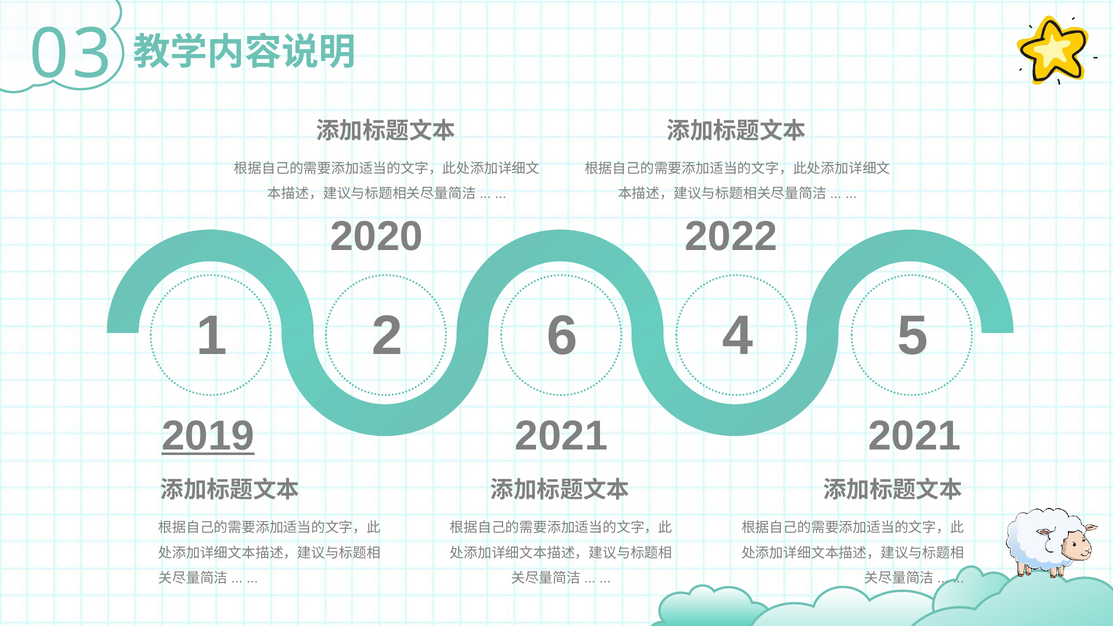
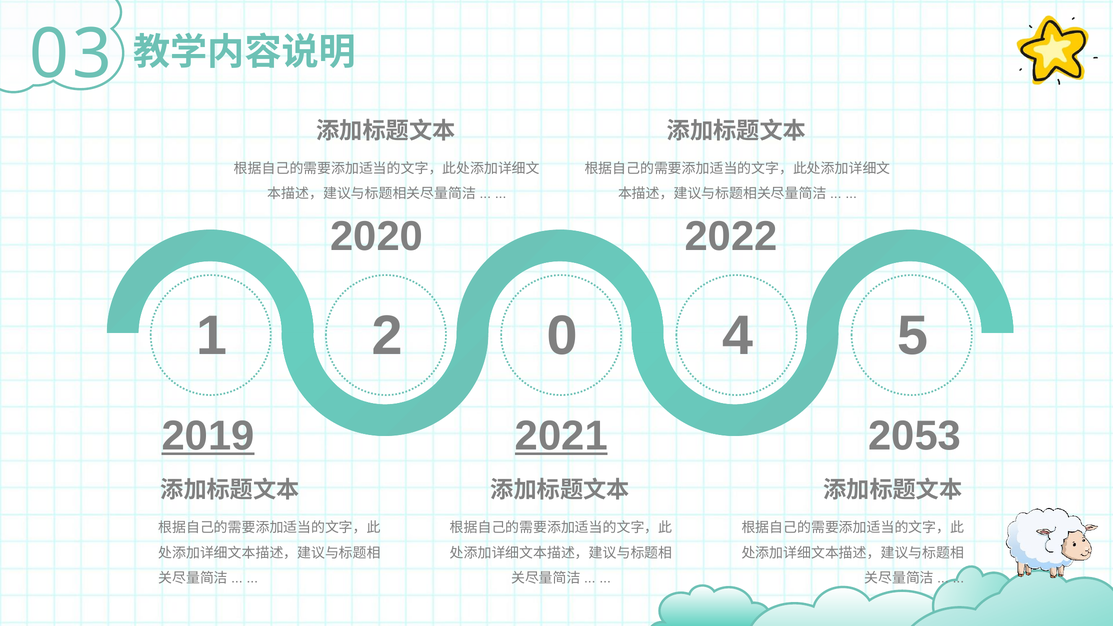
6: 6 -> 0
2021 at (561, 436) underline: none -> present
2021 at (915, 436): 2021 -> 2053
